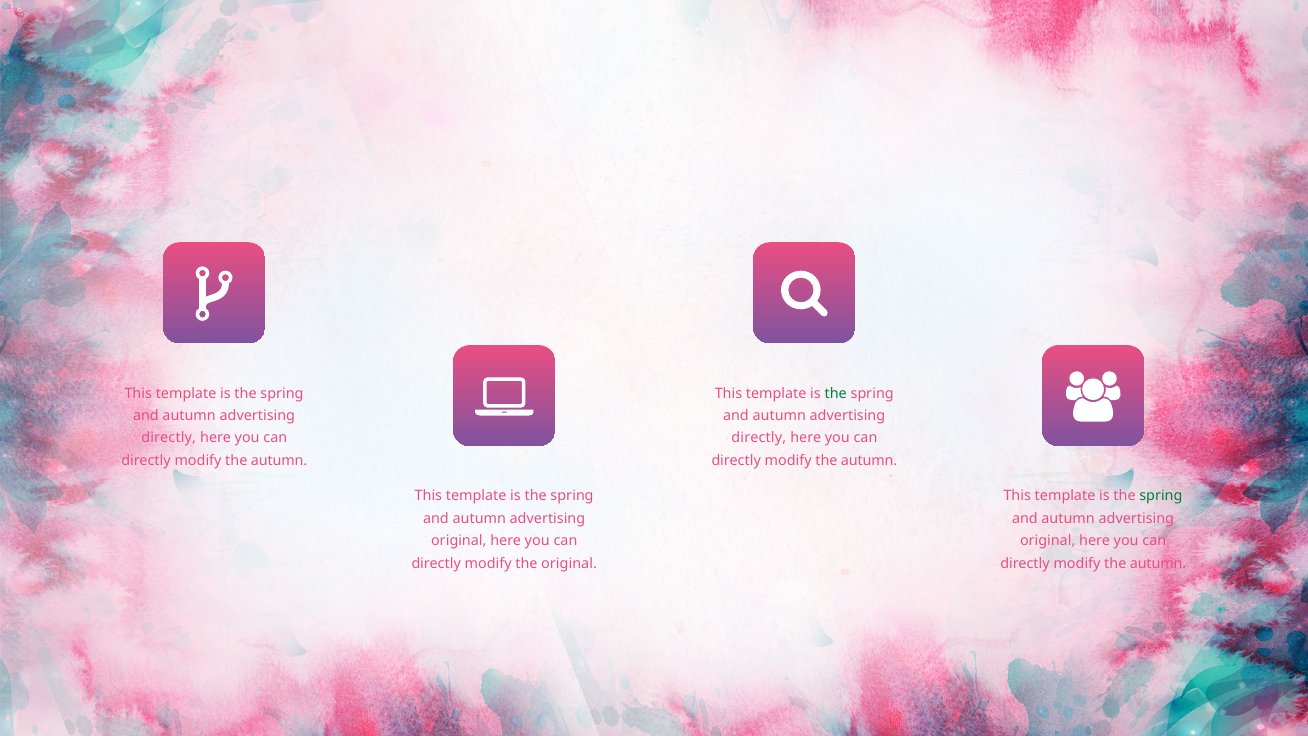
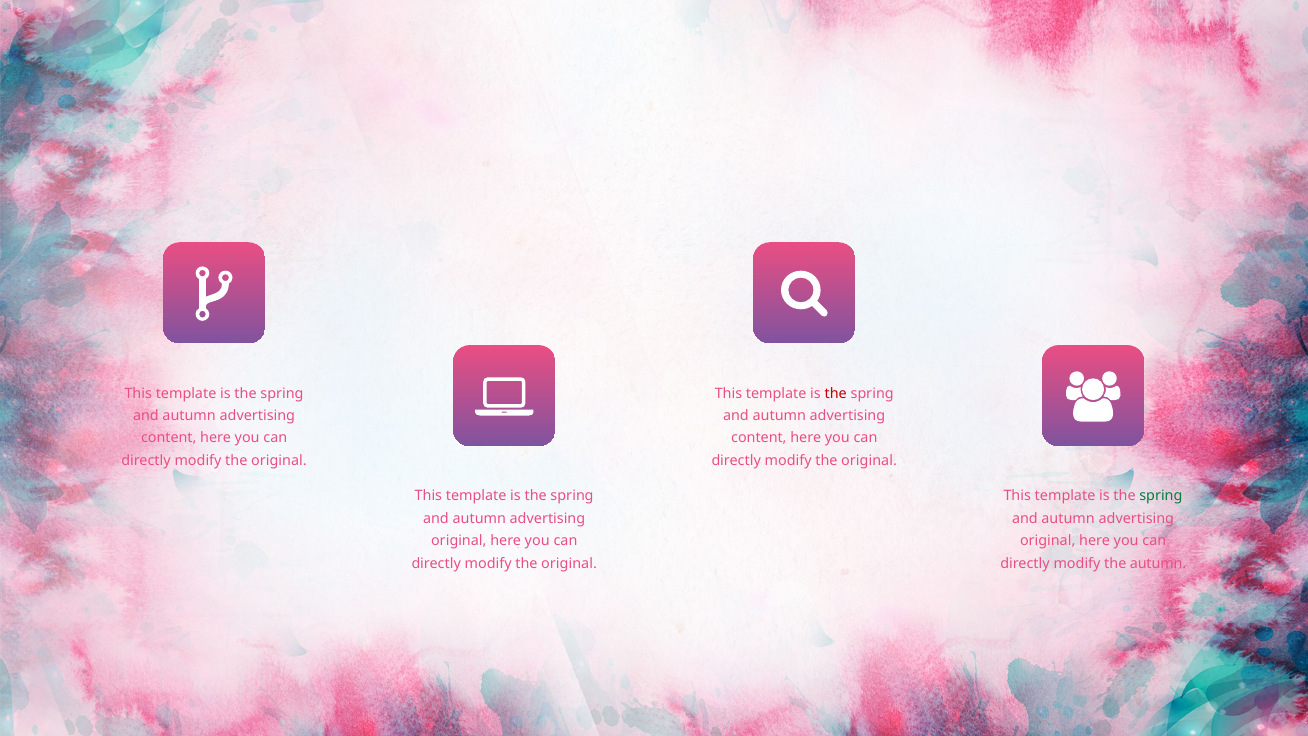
the at (836, 393) colour: green -> red
directly at (169, 438): directly -> content
directly at (759, 438): directly -> content
autumn at (279, 460): autumn -> original
autumn at (869, 460): autumn -> original
